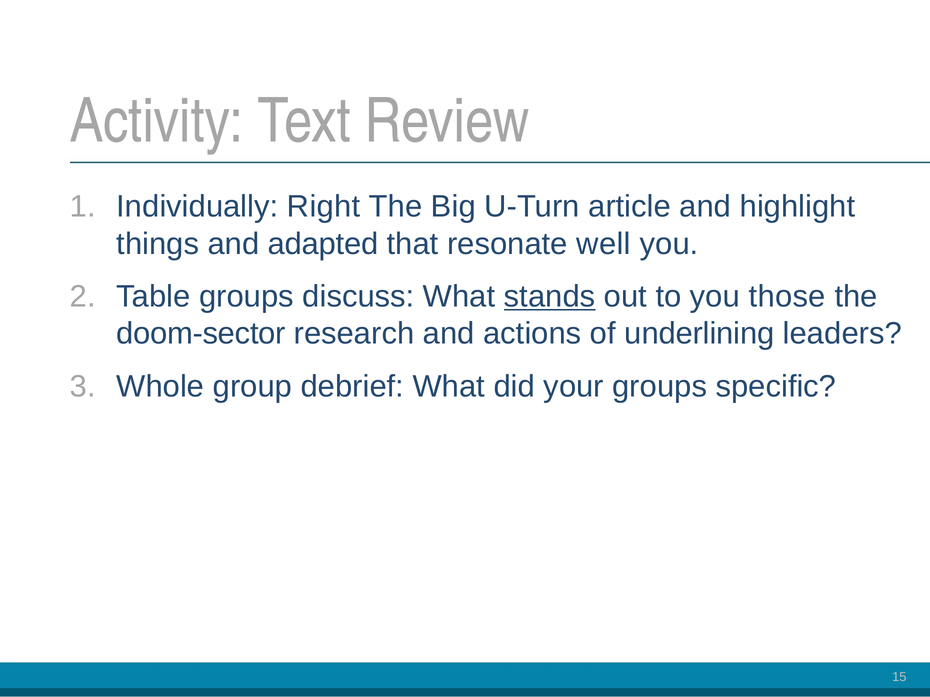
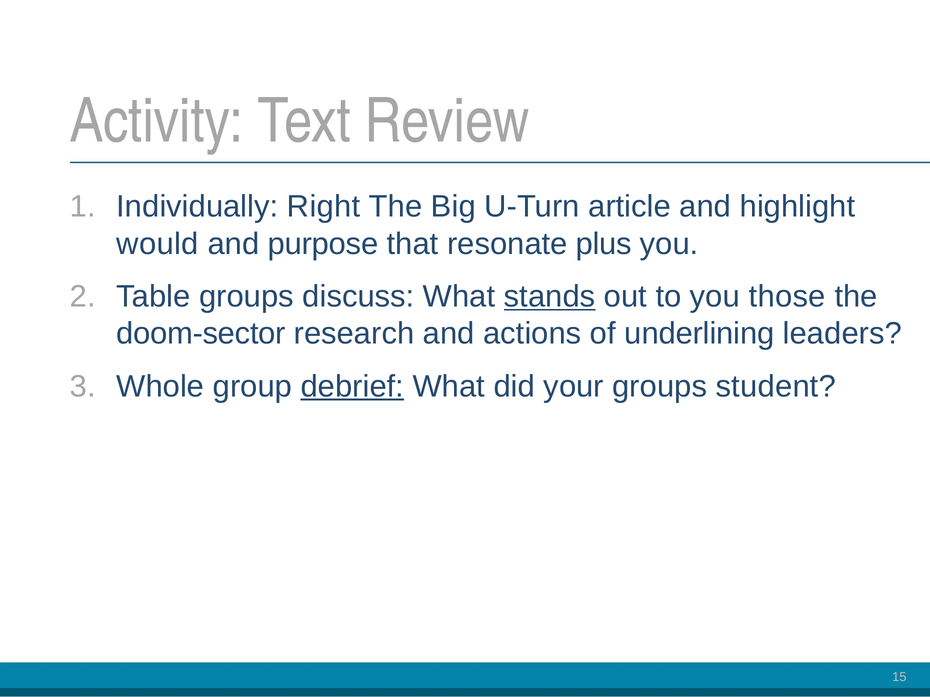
things: things -> would
adapted: adapted -> purpose
well: well -> plus
debrief underline: none -> present
specific: specific -> student
